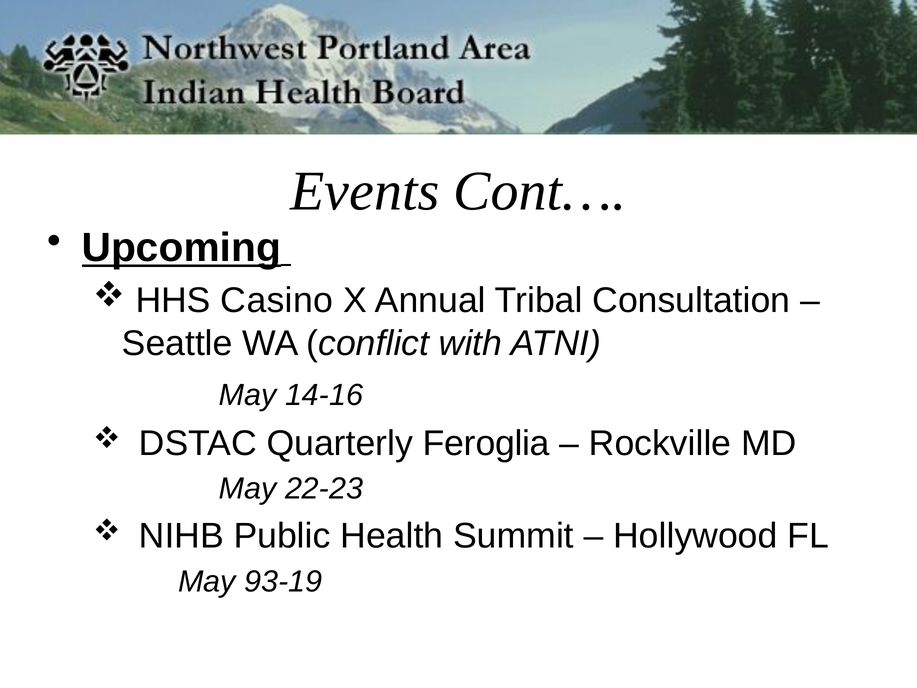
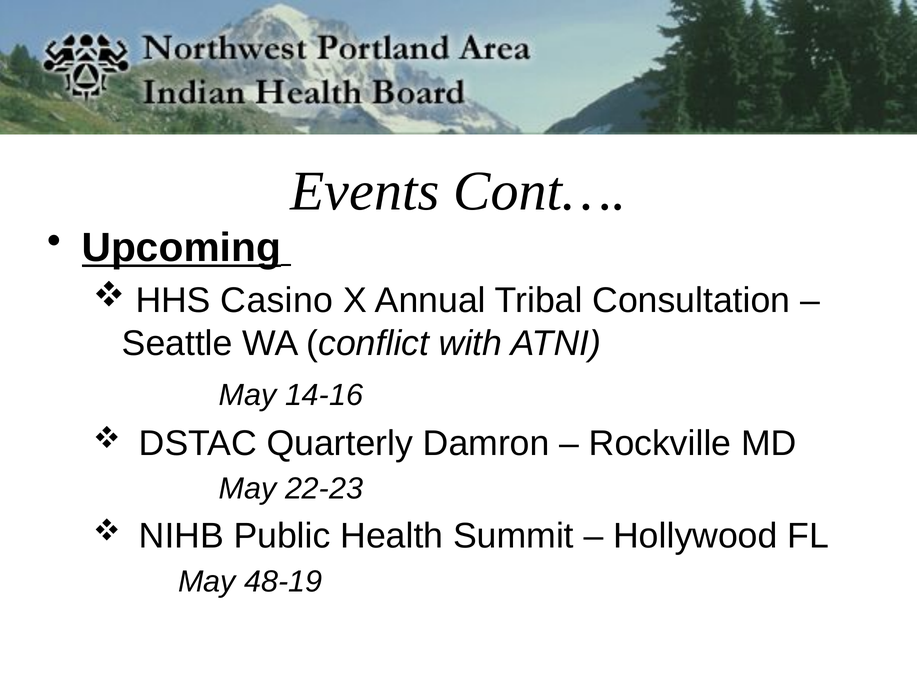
Feroglia: Feroglia -> Damron
93-19: 93-19 -> 48-19
